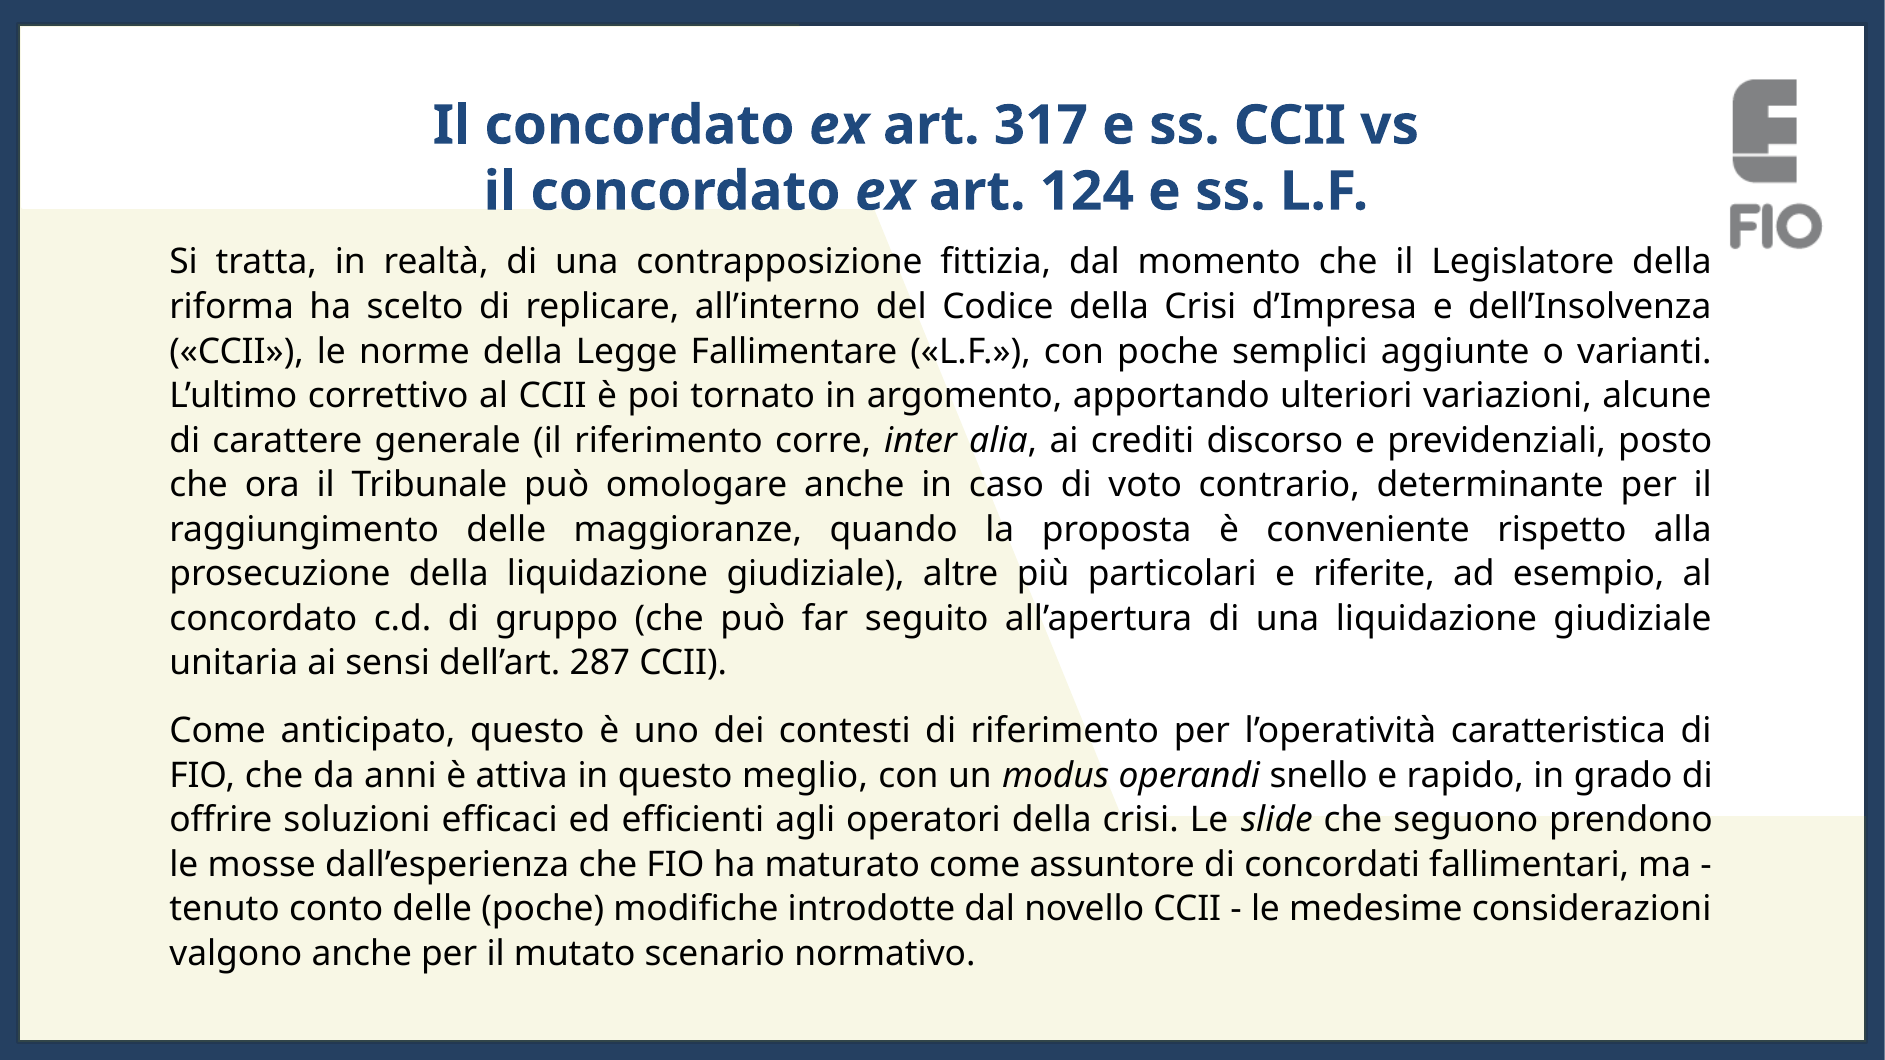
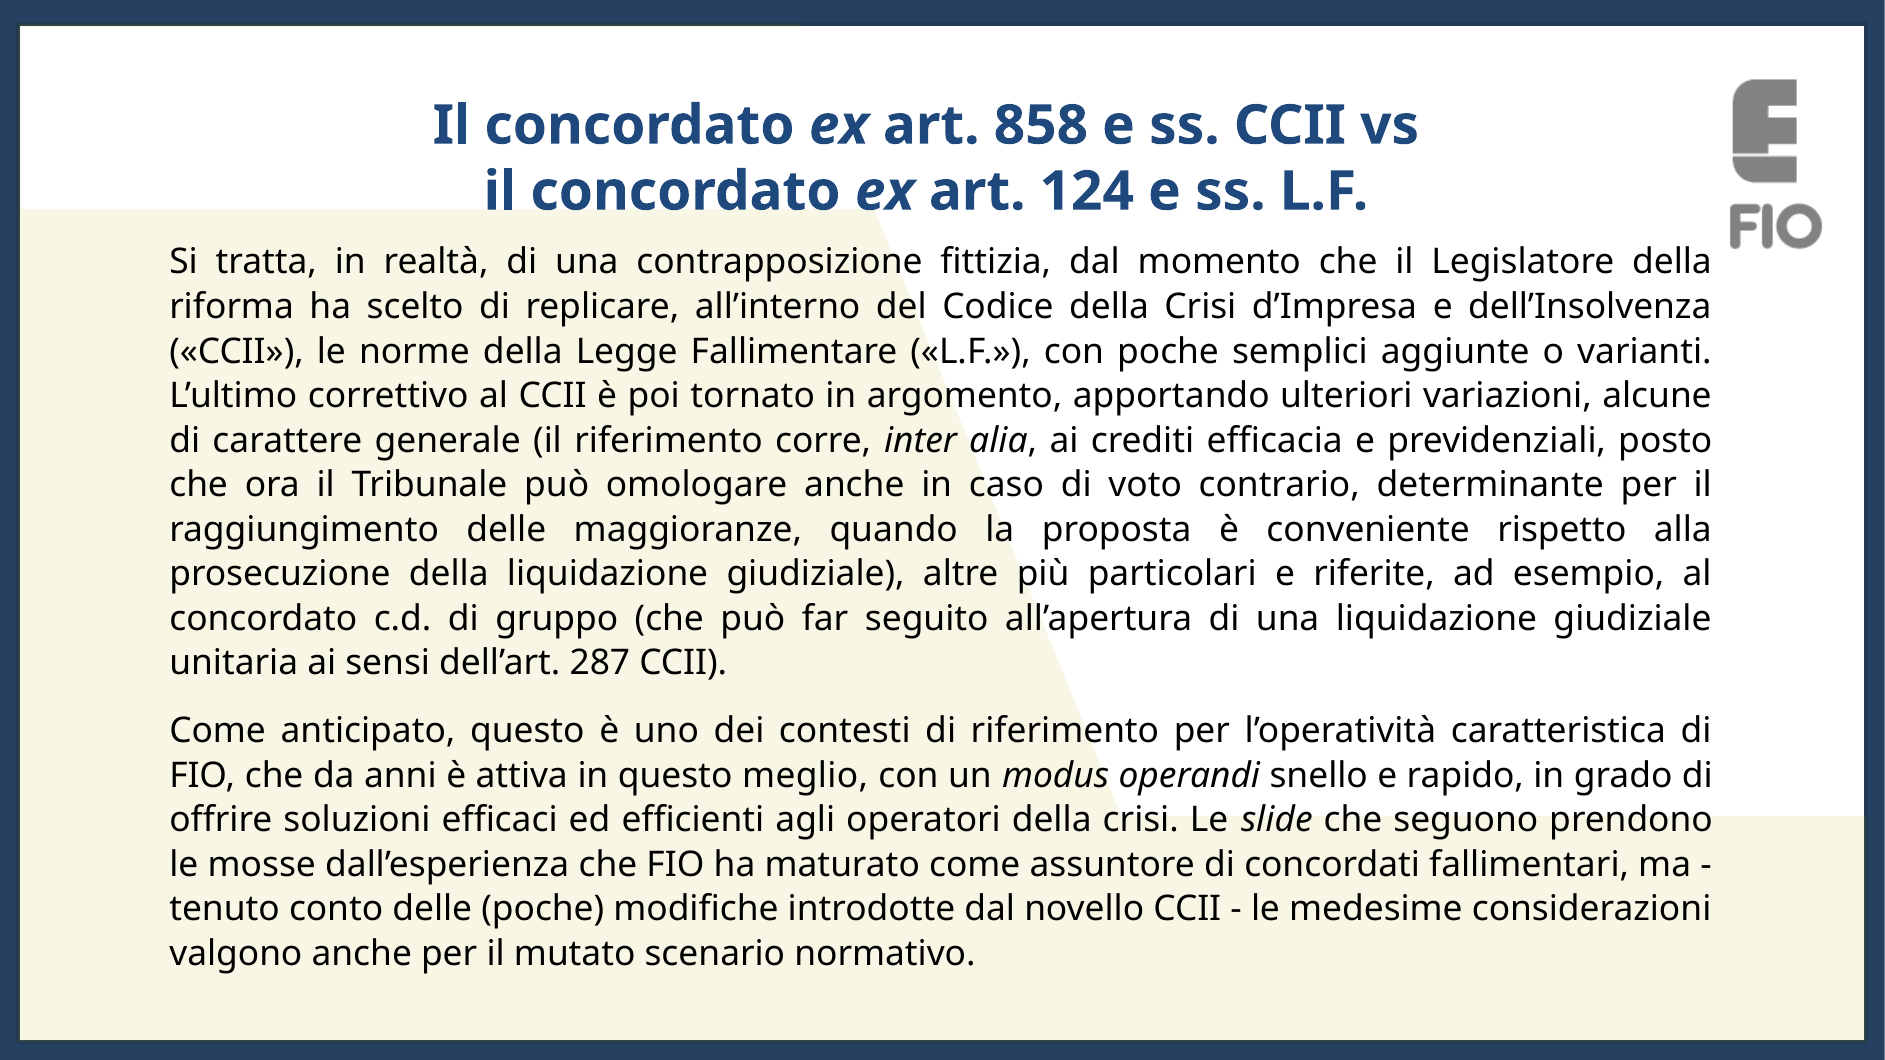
317: 317 -> 858
discorso: discorso -> efficacia
